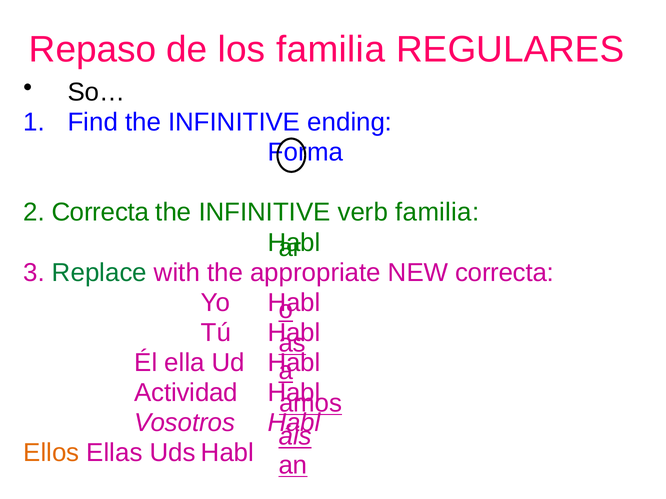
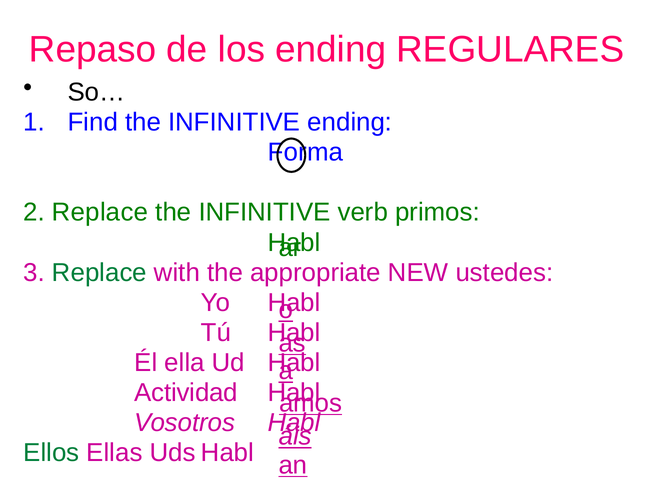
los familia: familia -> ending
2 Correcta: Correcta -> Replace
verb familia: familia -> primos
NEW correcta: correcta -> ustedes
Ellos colour: orange -> green
